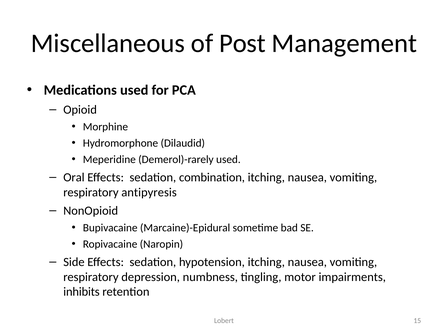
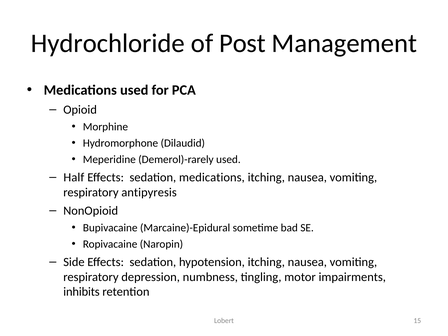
Miscellaneous: Miscellaneous -> Hydrochloride
Oral: Oral -> Half
sedation combination: combination -> medications
